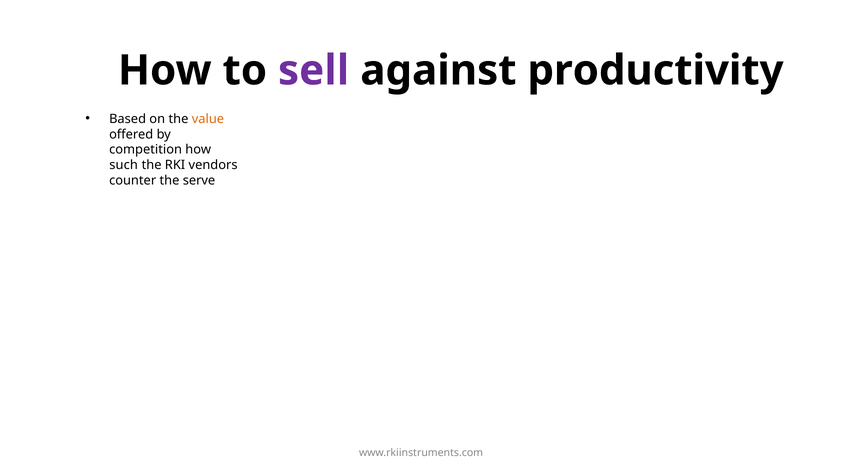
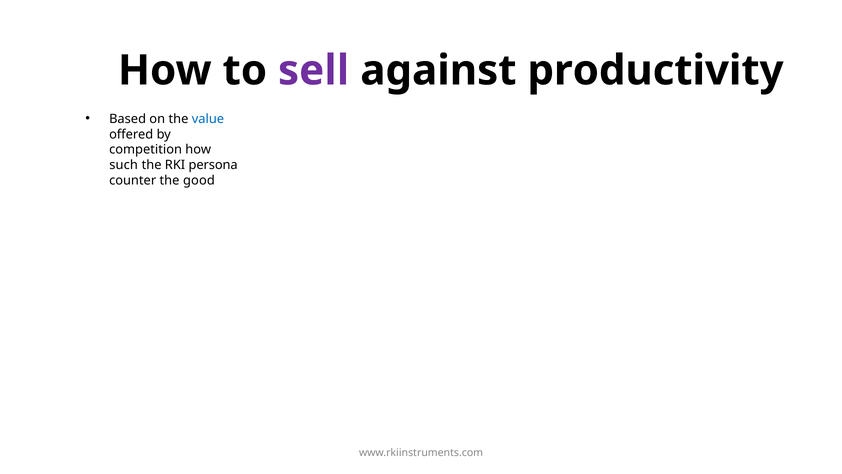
value colour: orange -> blue
vendors: vendors -> persona
serve: serve -> good
